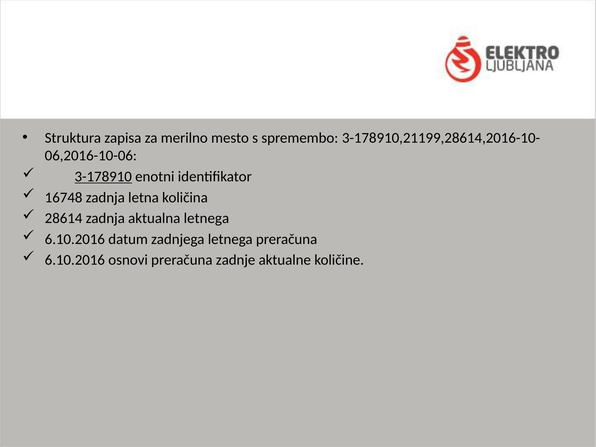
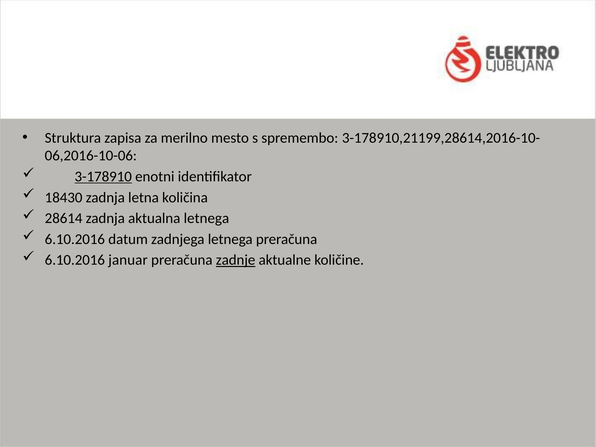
16748: 16748 -> 18430
osnovi: osnovi -> januar
zadnje underline: none -> present
